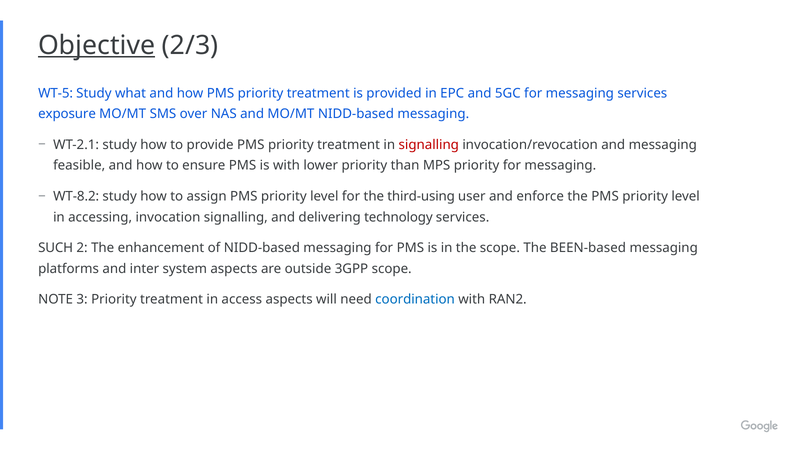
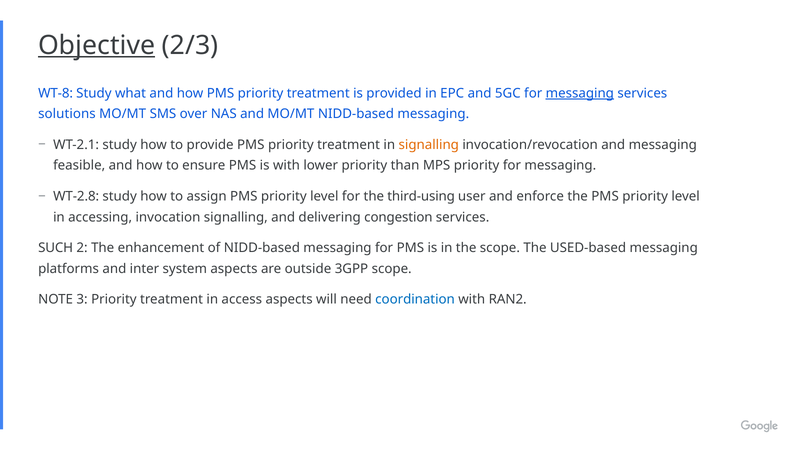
WT-5: WT-5 -> WT-8
messaging at (580, 93) underline: none -> present
exposure: exposure -> solutions
signalling at (429, 145) colour: red -> orange
WT-8.2: WT-8.2 -> WT-2.8
technology: technology -> congestion
BEEN-based: BEEN-based -> USED-based
